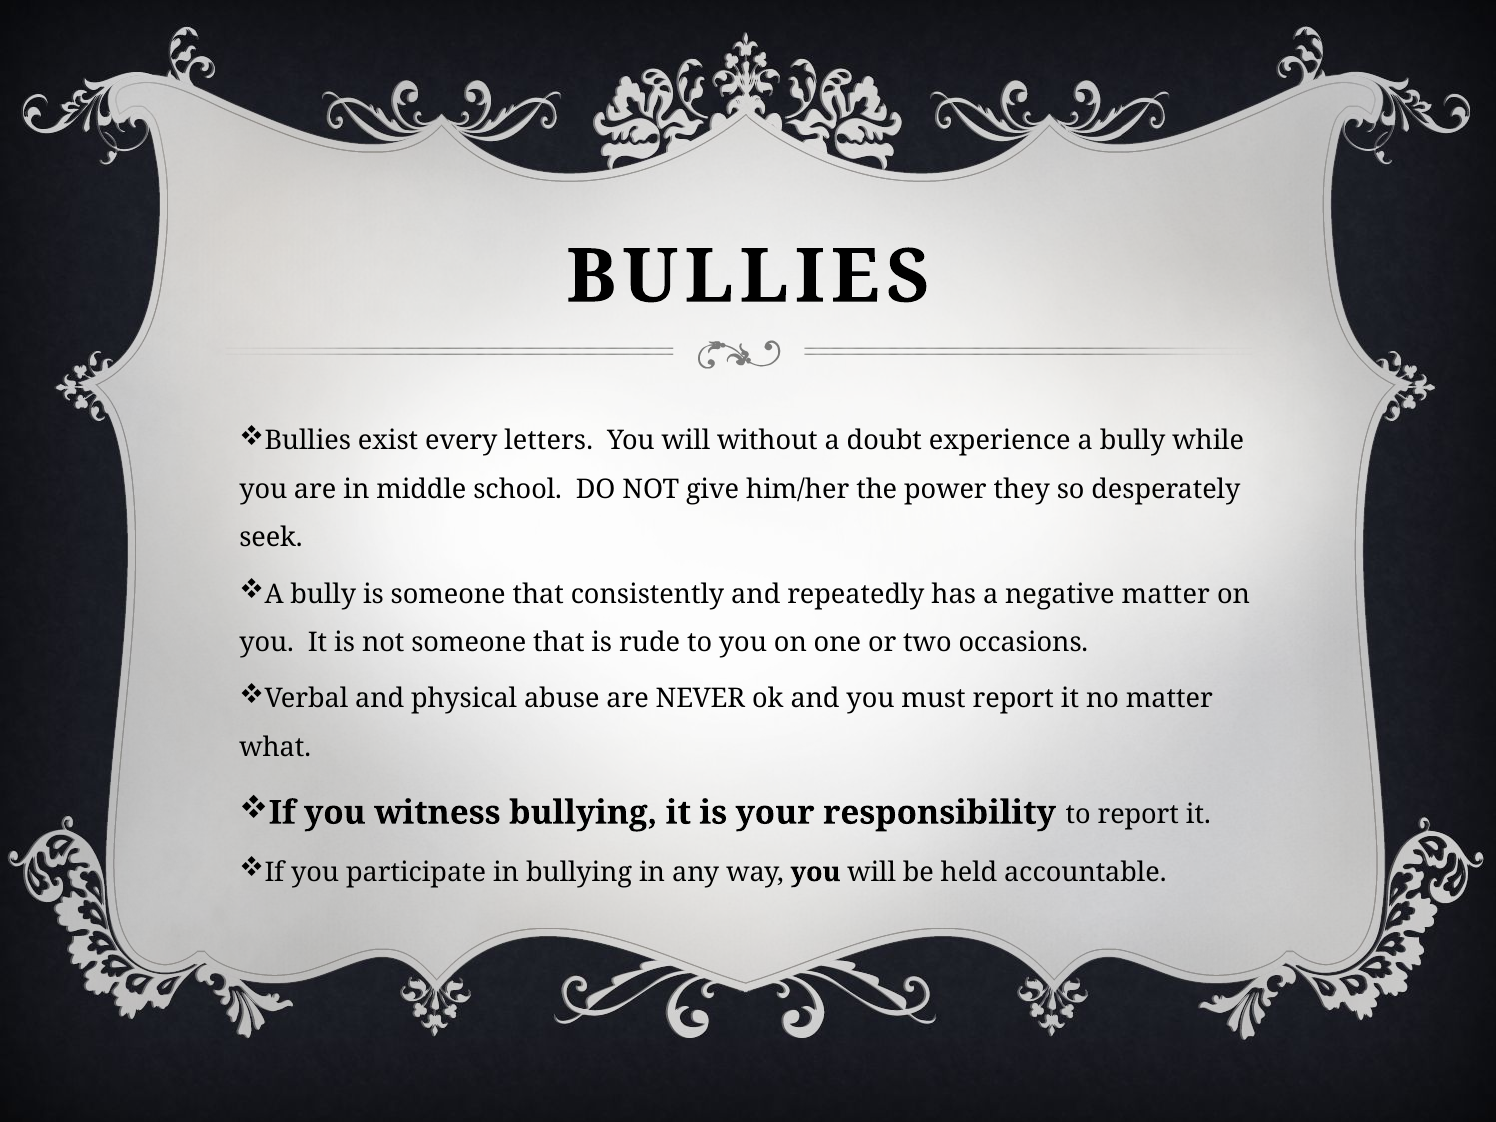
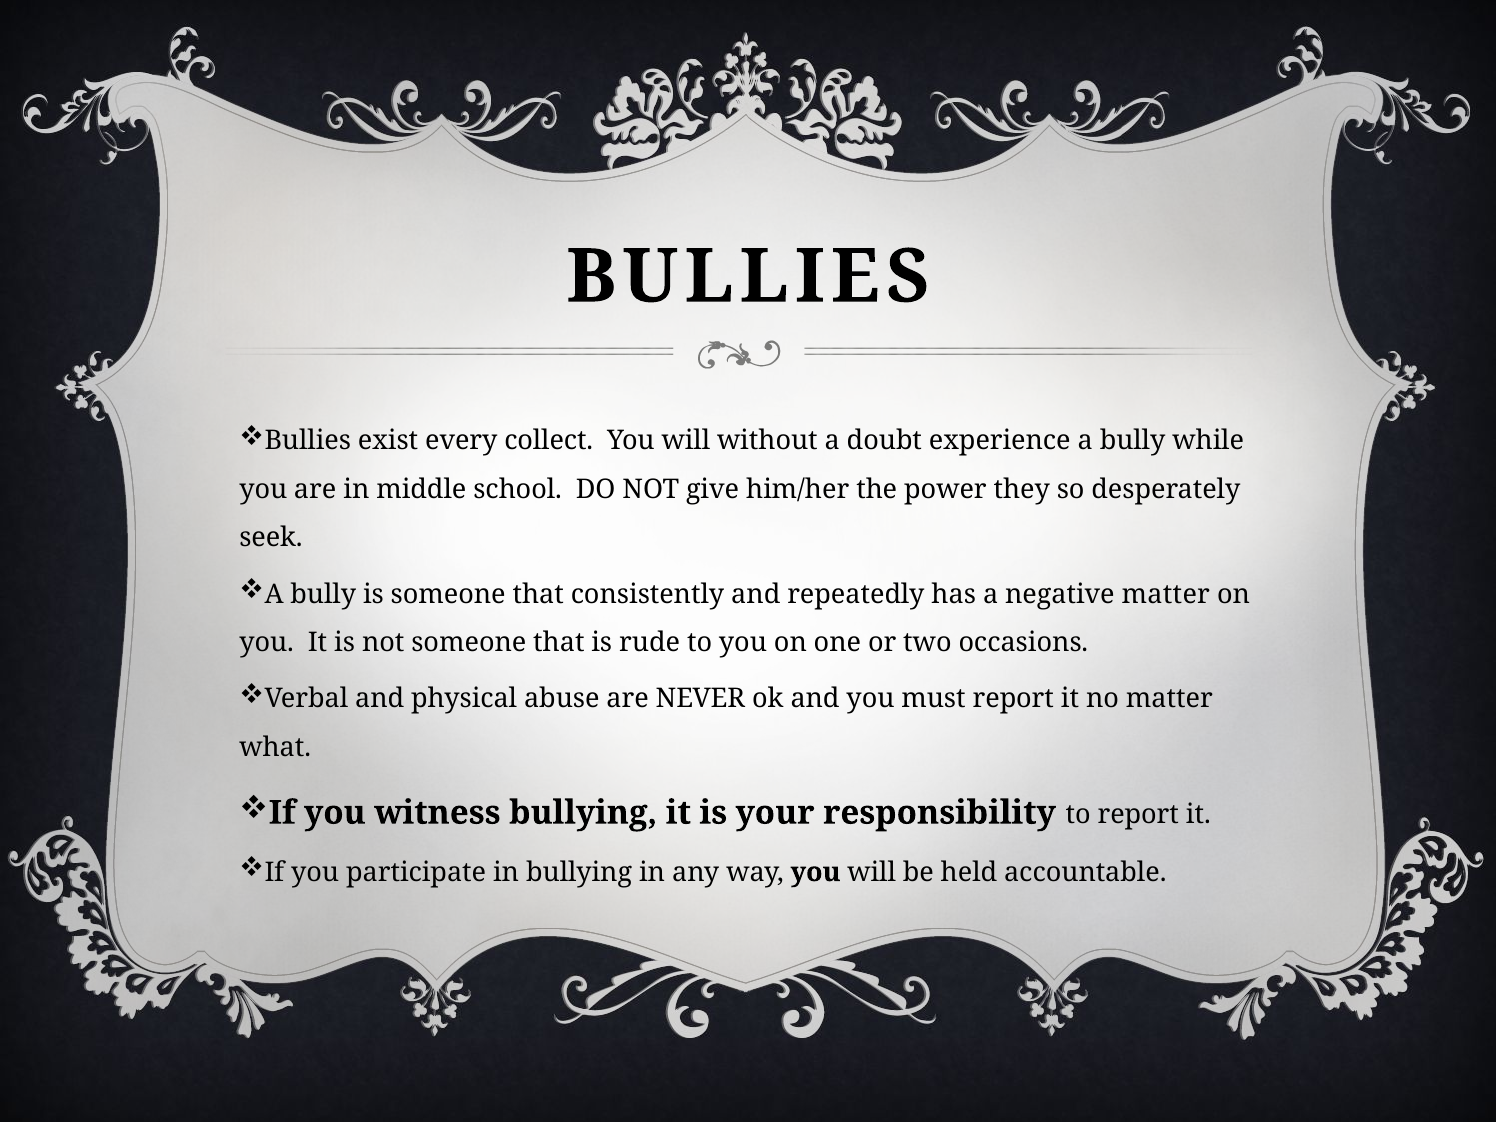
letters: letters -> collect
